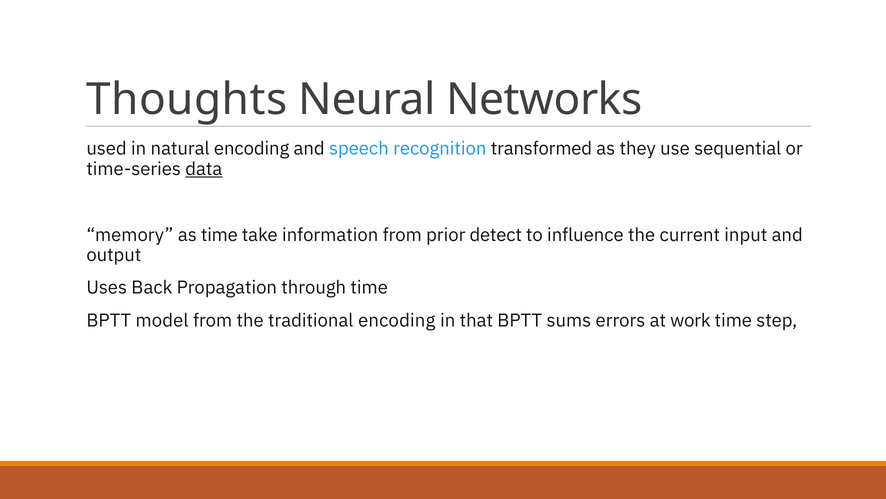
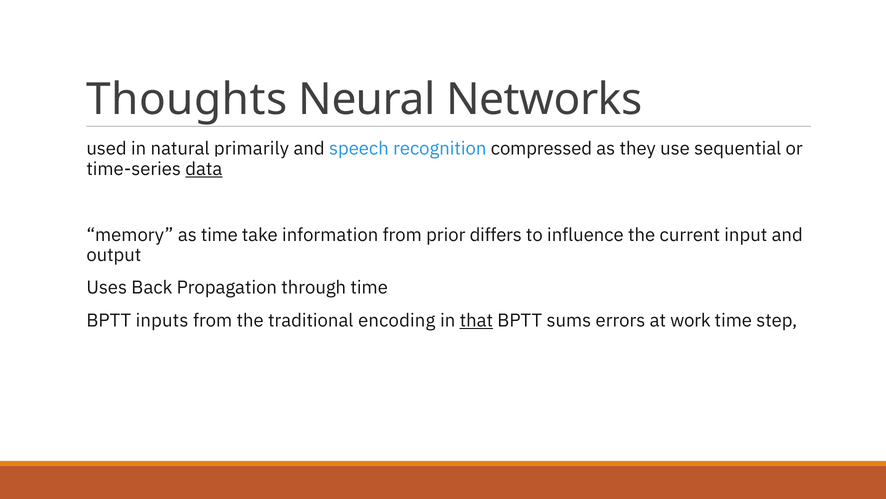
encoding at (252, 149): encoding -> primarily
transformed: transformed -> compressed
detect: detect -> differs
model: model -> inputs
that underline: none -> present
